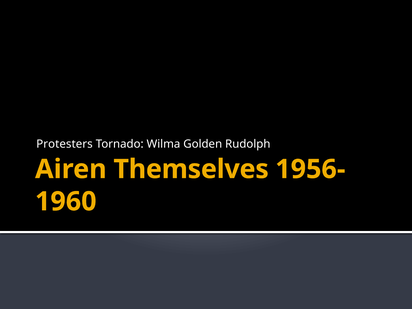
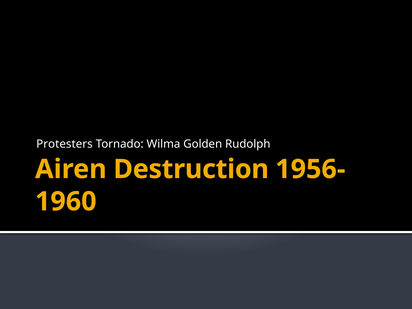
Themselves: Themselves -> Destruction
